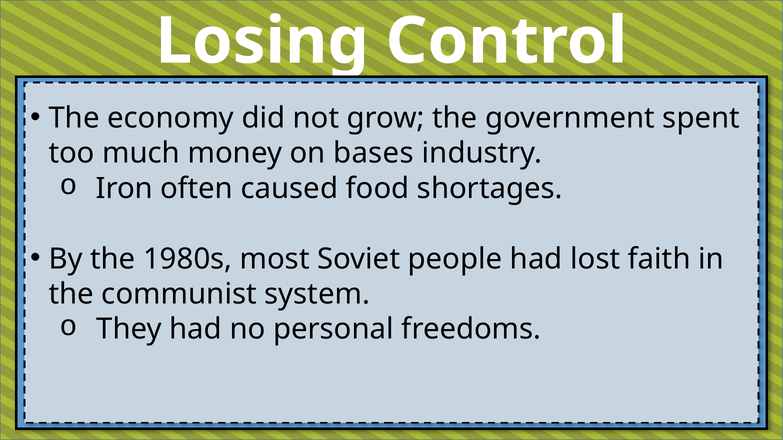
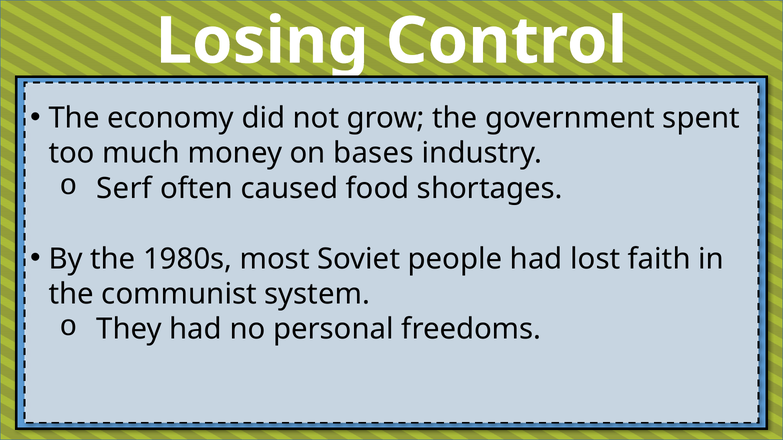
Iron: Iron -> Serf
